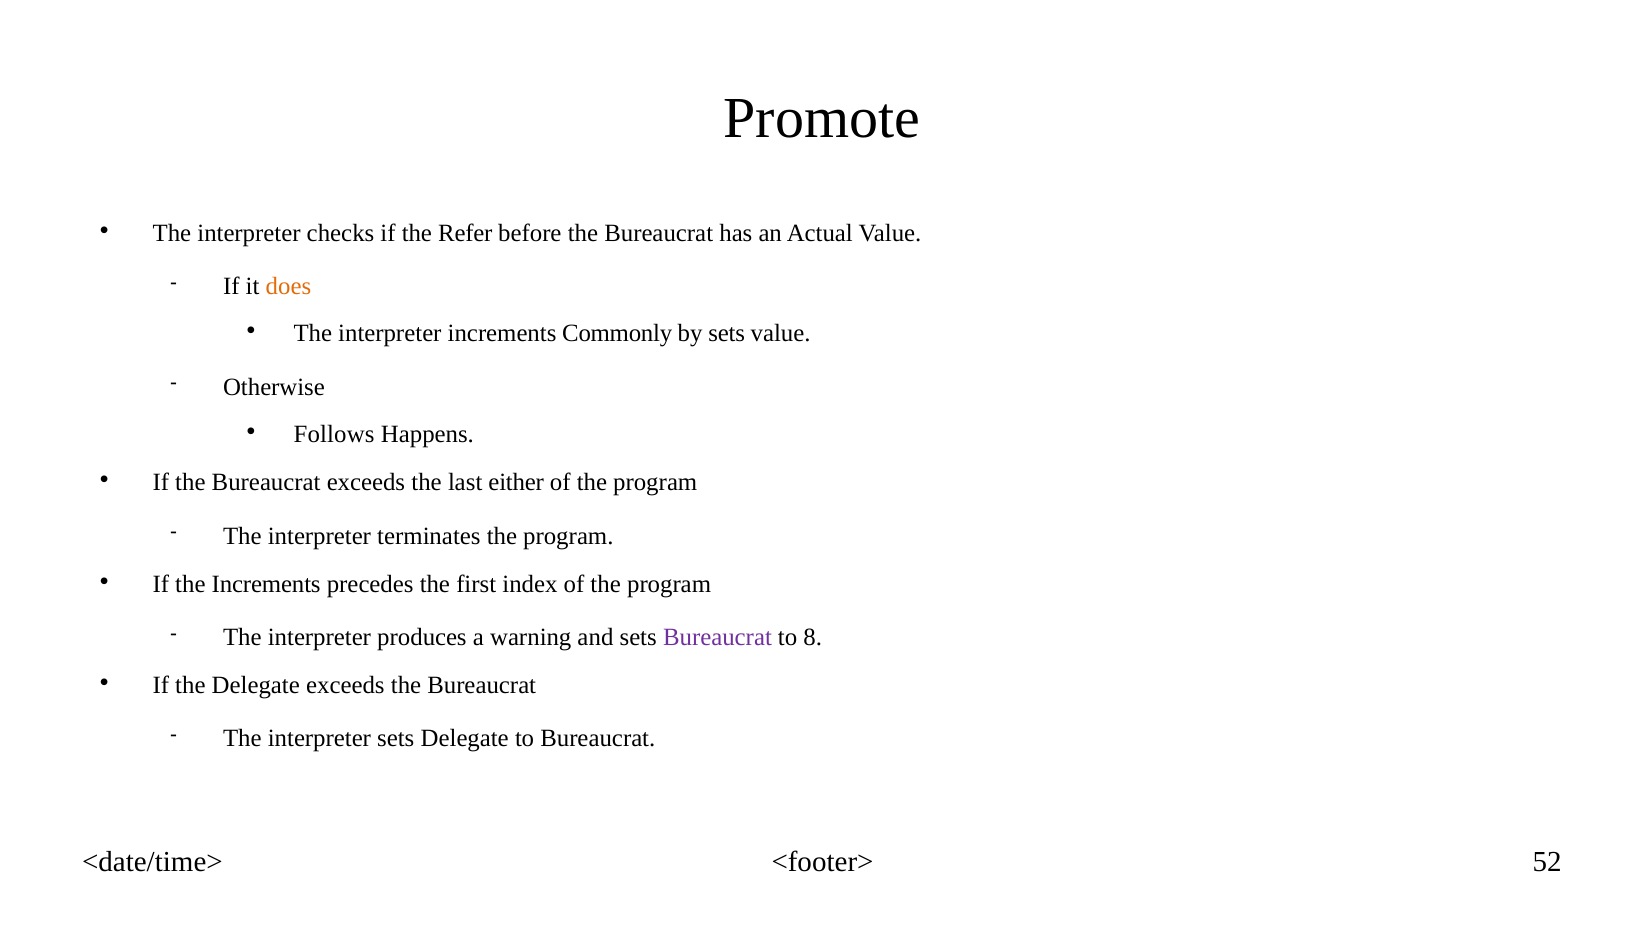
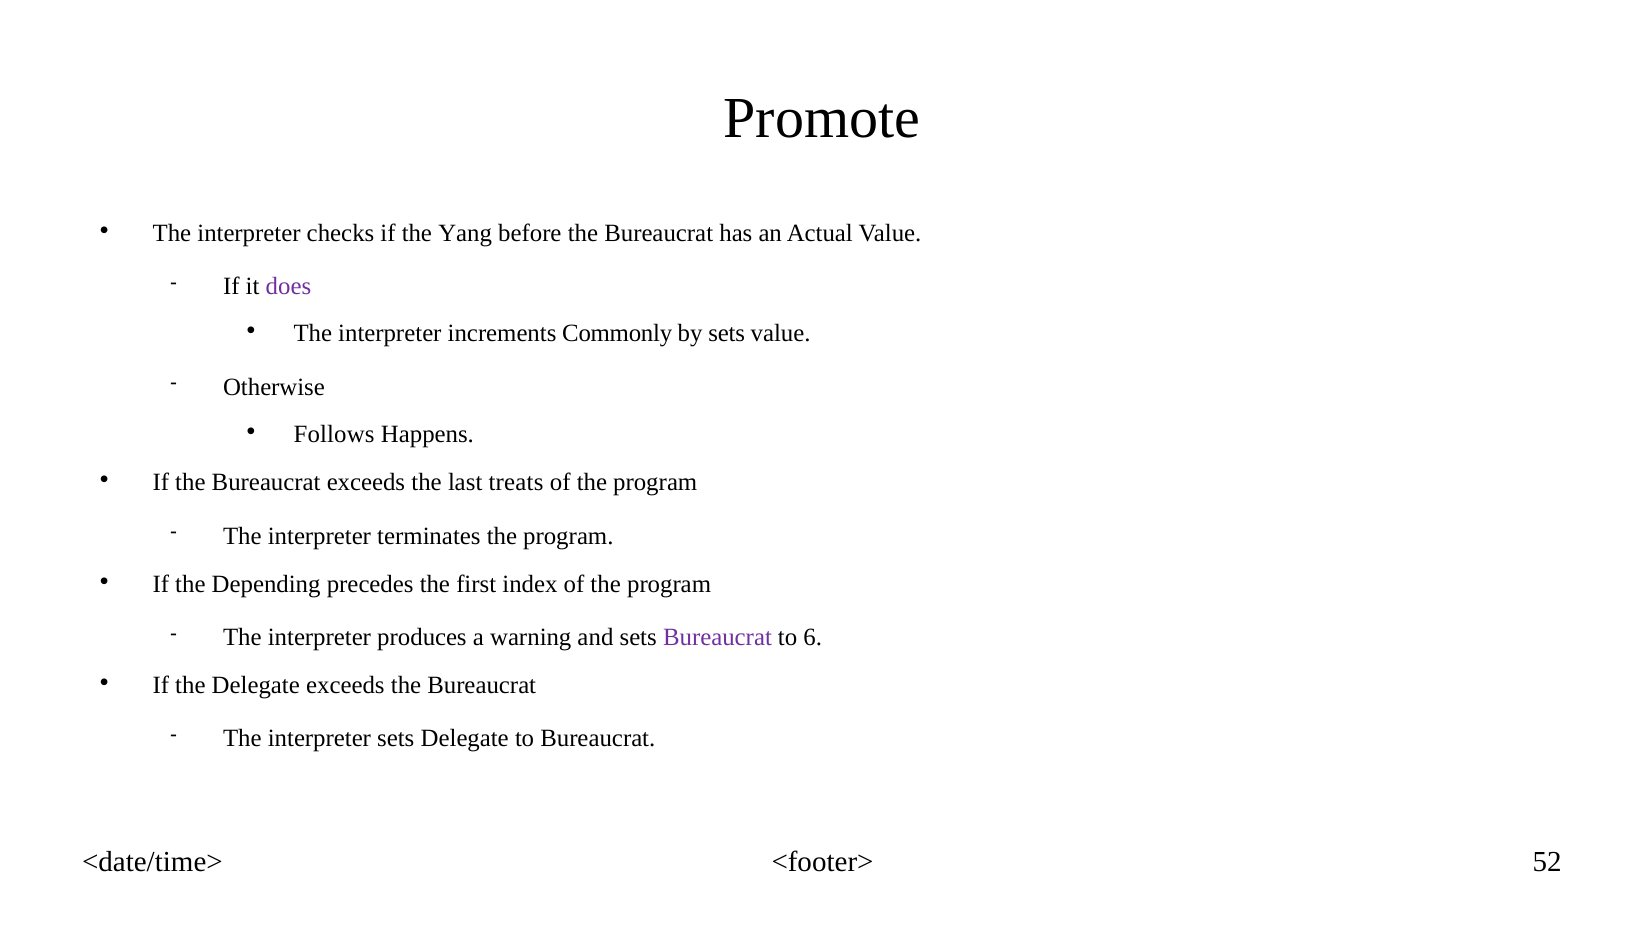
Refer: Refer -> Yang
does colour: orange -> purple
either: either -> treats
the Increments: Increments -> Depending
8: 8 -> 6
